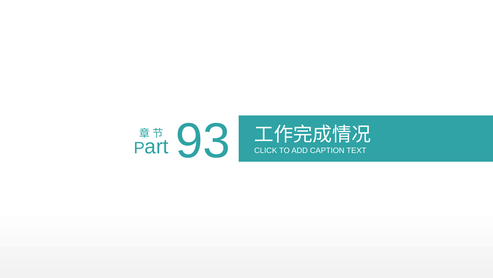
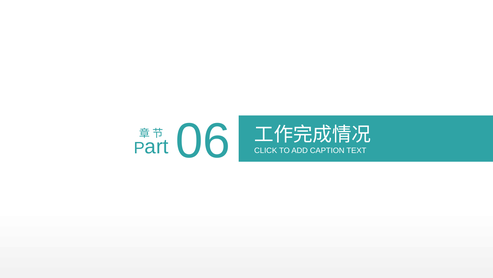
93: 93 -> 06
